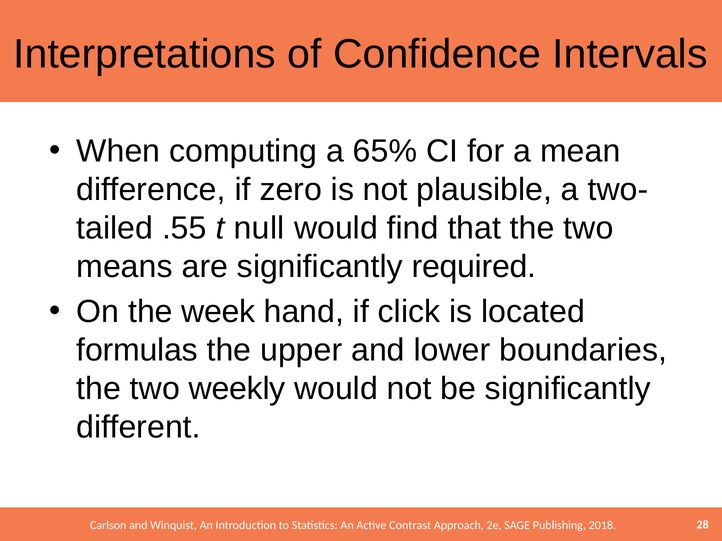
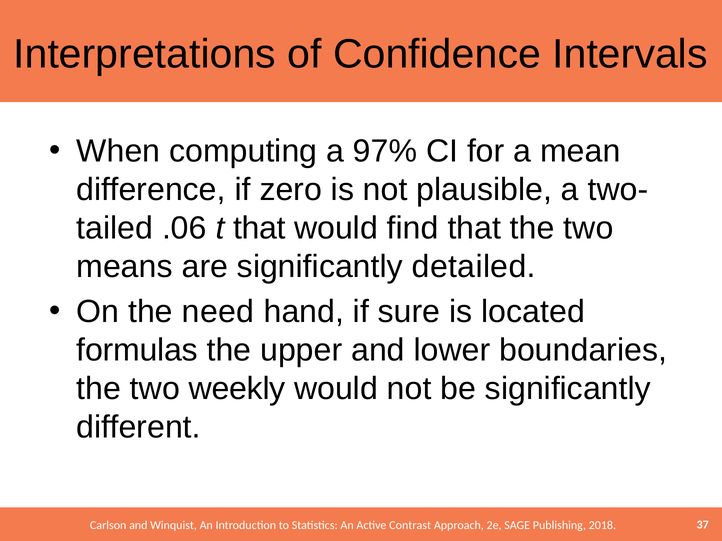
65%: 65% -> 97%
.55: .55 -> .06
t null: null -> that
required: required -> detailed
week: week -> need
click: click -> sure
28: 28 -> 37
